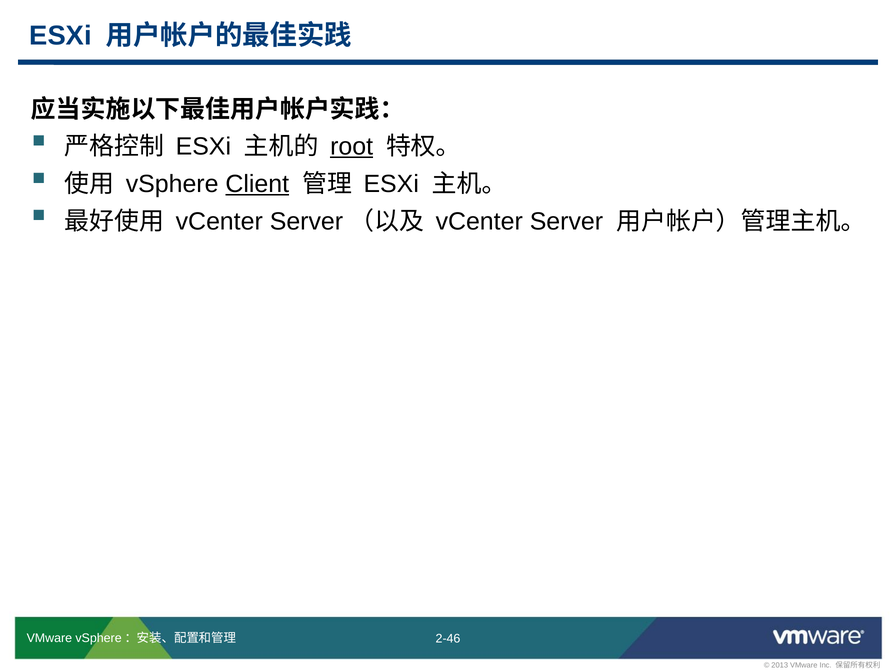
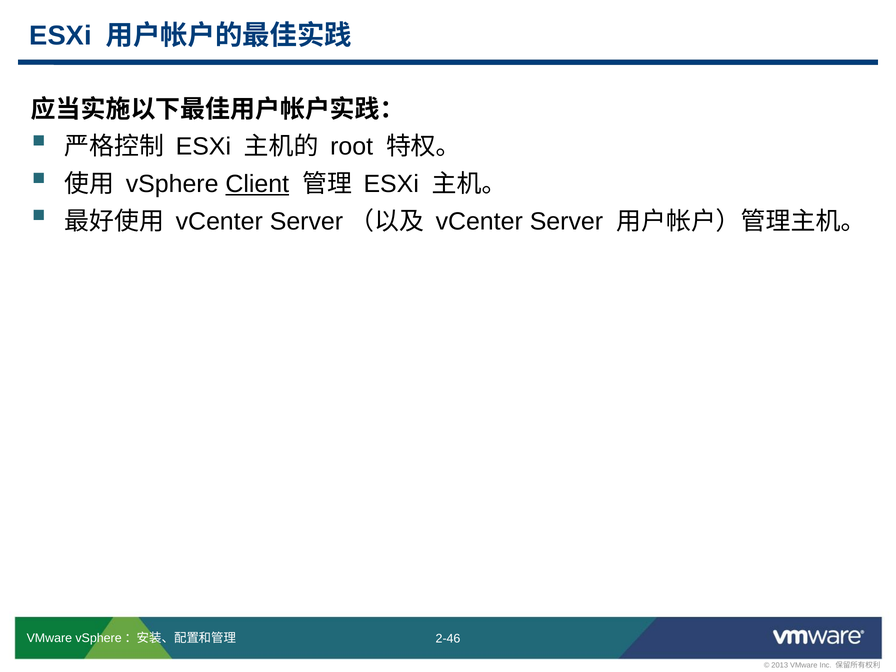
root underline: present -> none
